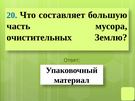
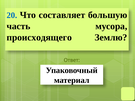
очистительных: очистительных -> происходящего
